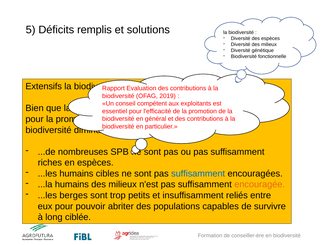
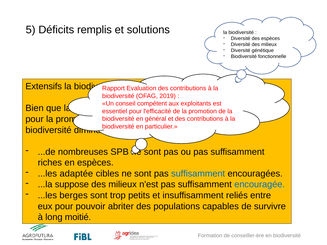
...les humains: humains -> adaptée
...la humains: humains -> suppose
encouragée colour: orange -> blue
ciblée: ciblée -> moitié
